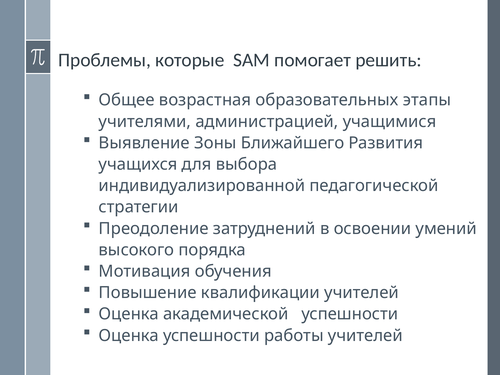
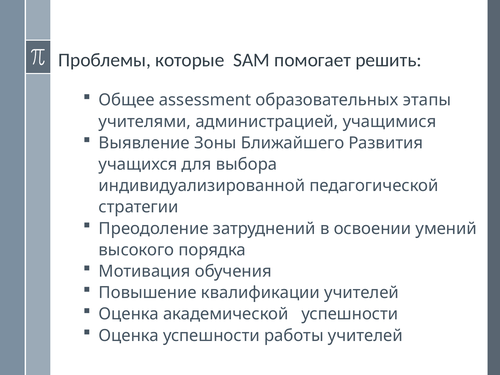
возрастная: возрастная -> assessment
